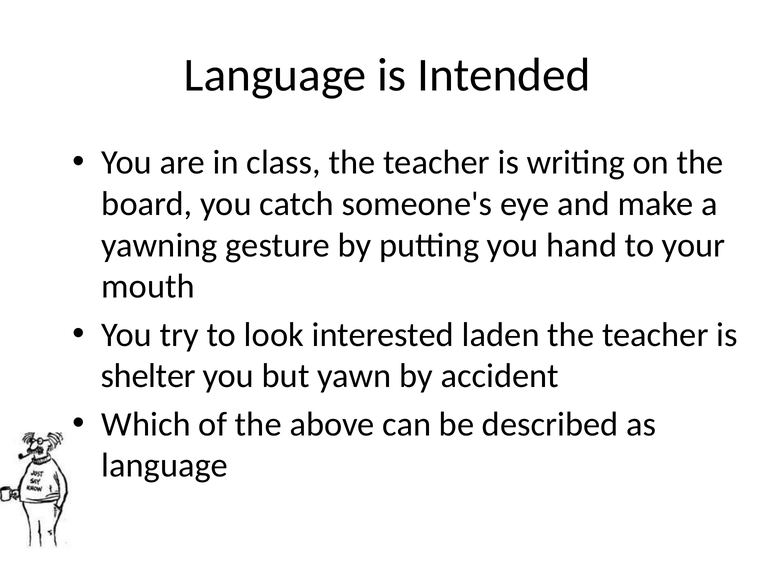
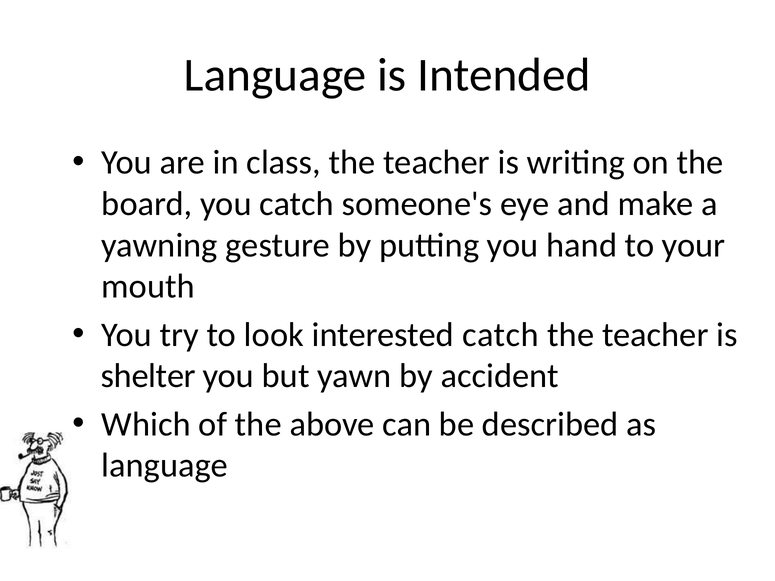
interested laden: laden -> catch
